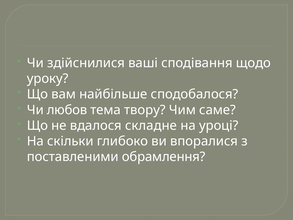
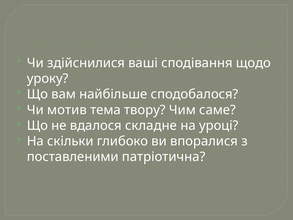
любов: любов -> мотив
обрамлення: обрамлення -> патріотична
